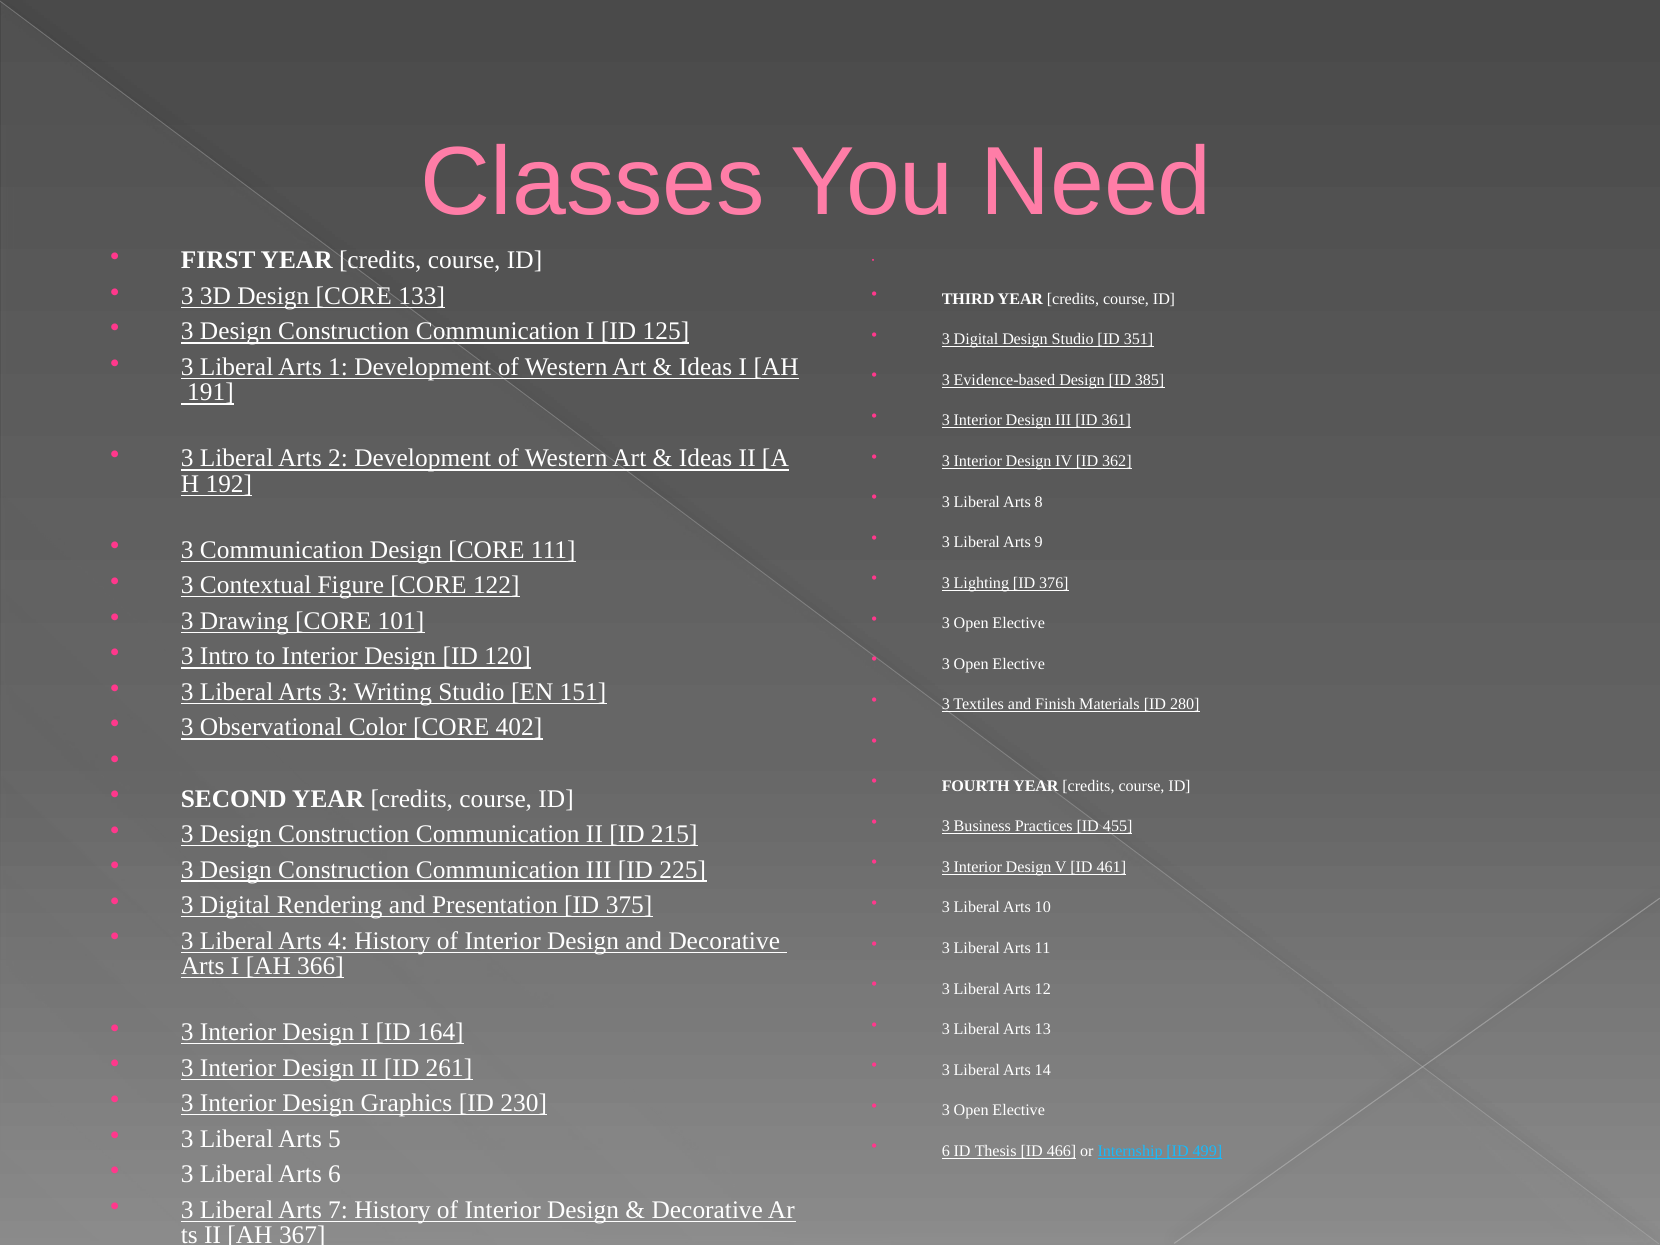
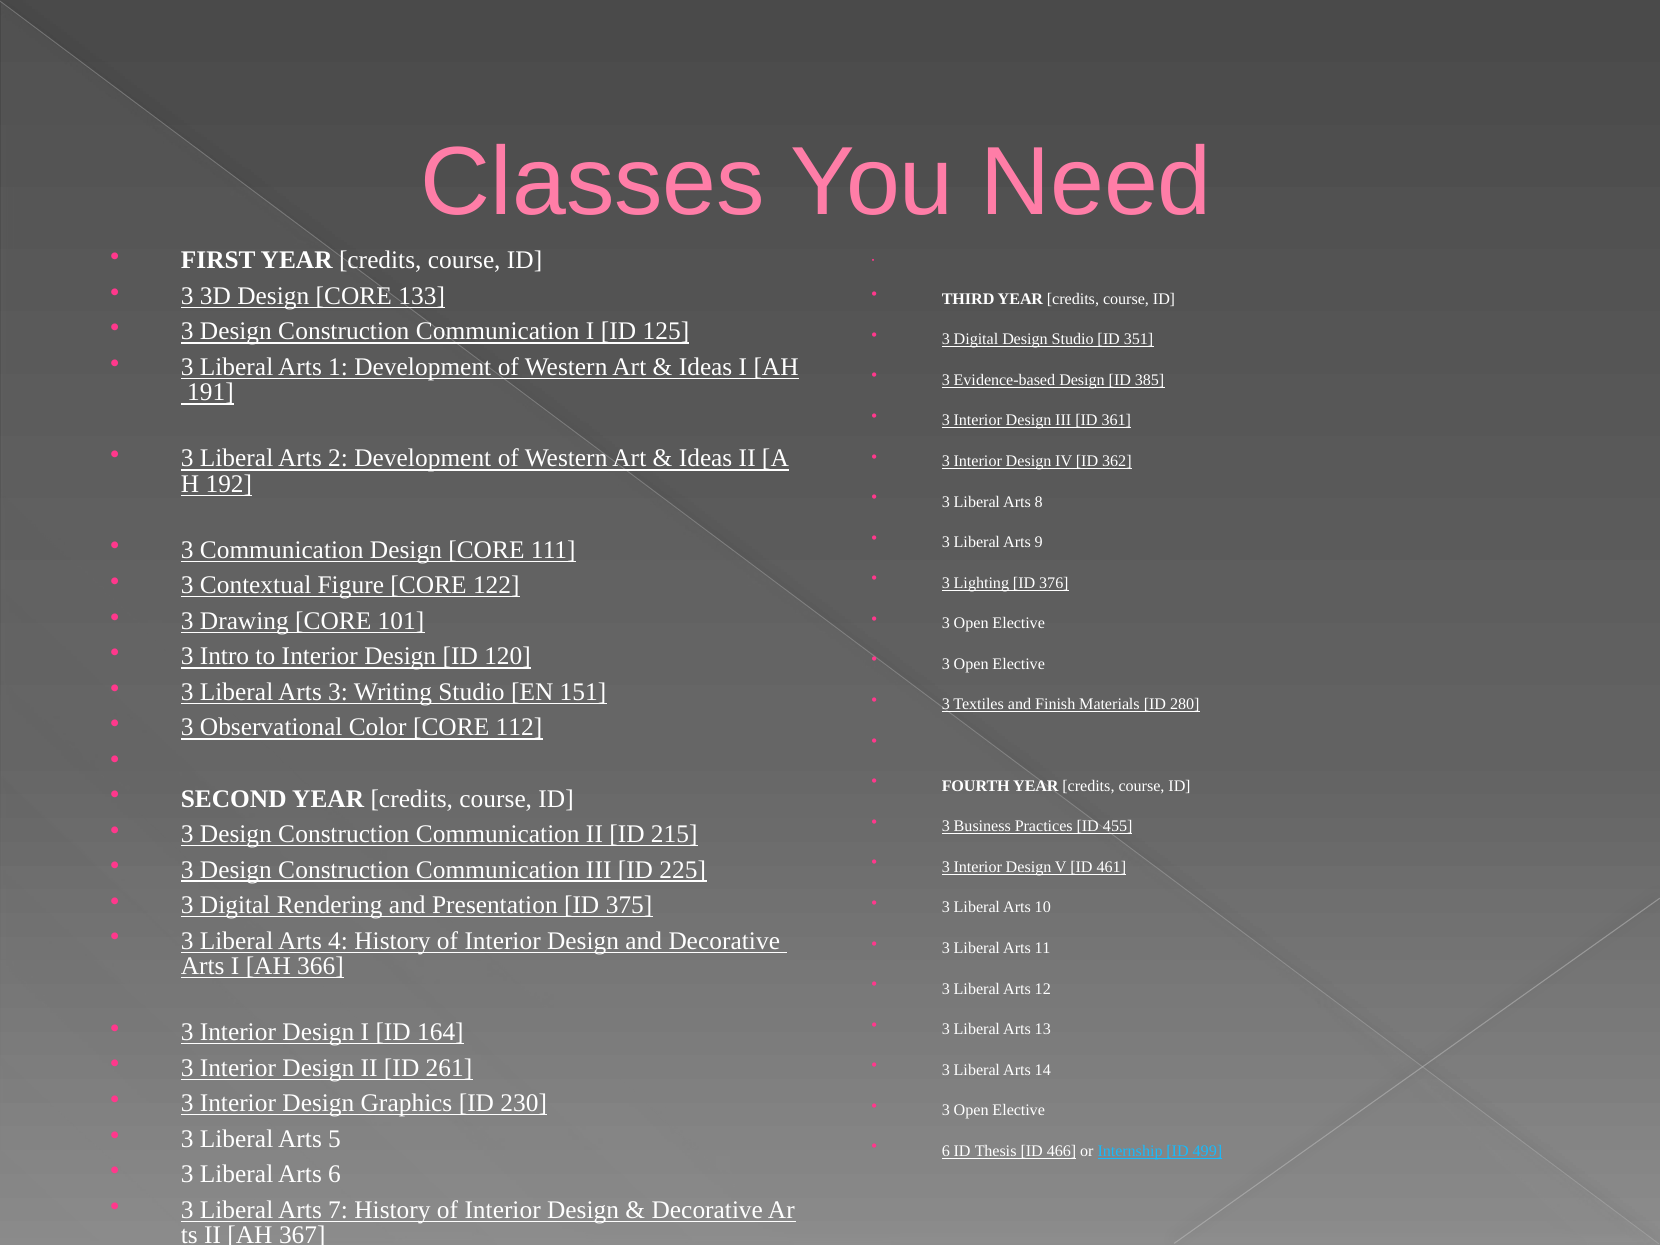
402: 402 -> 112
